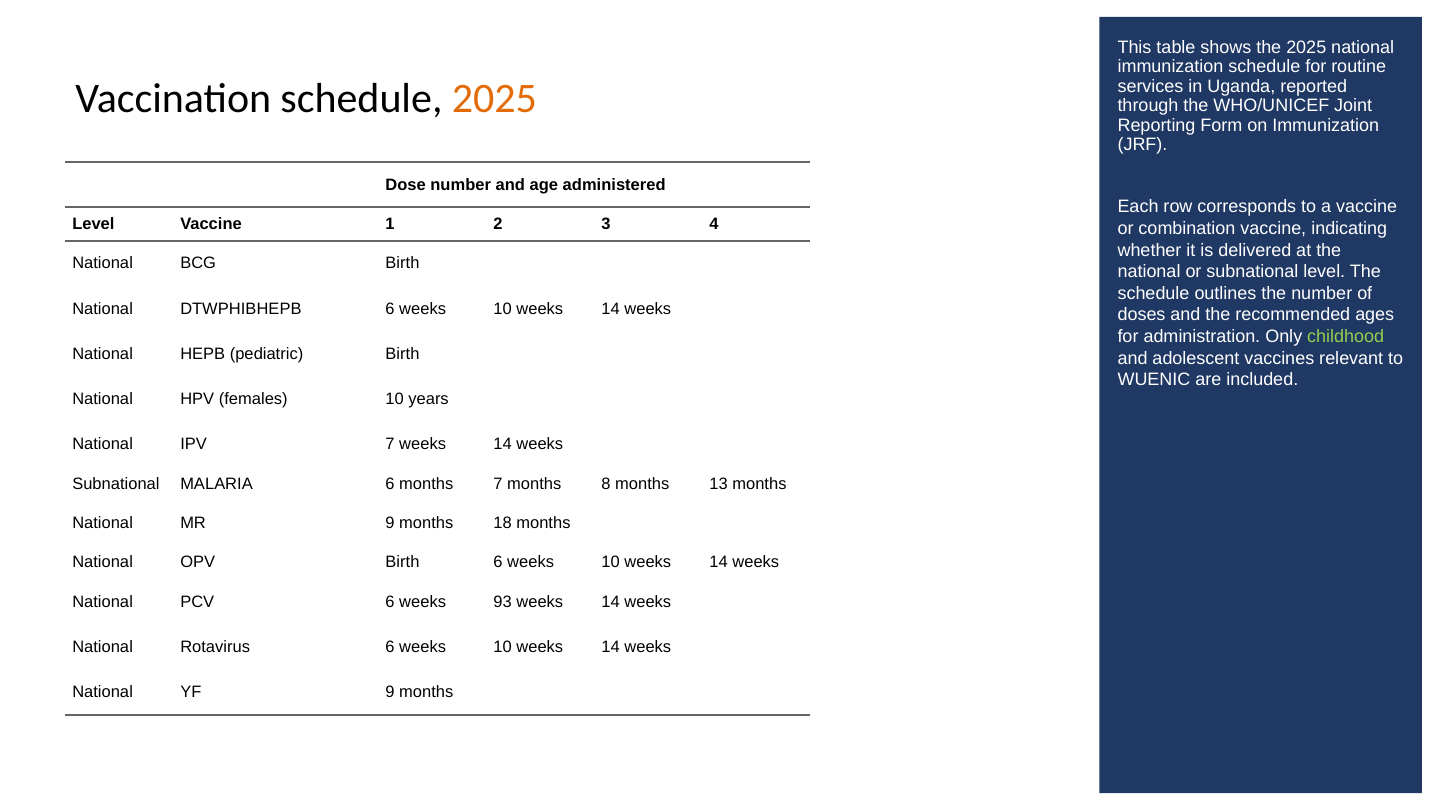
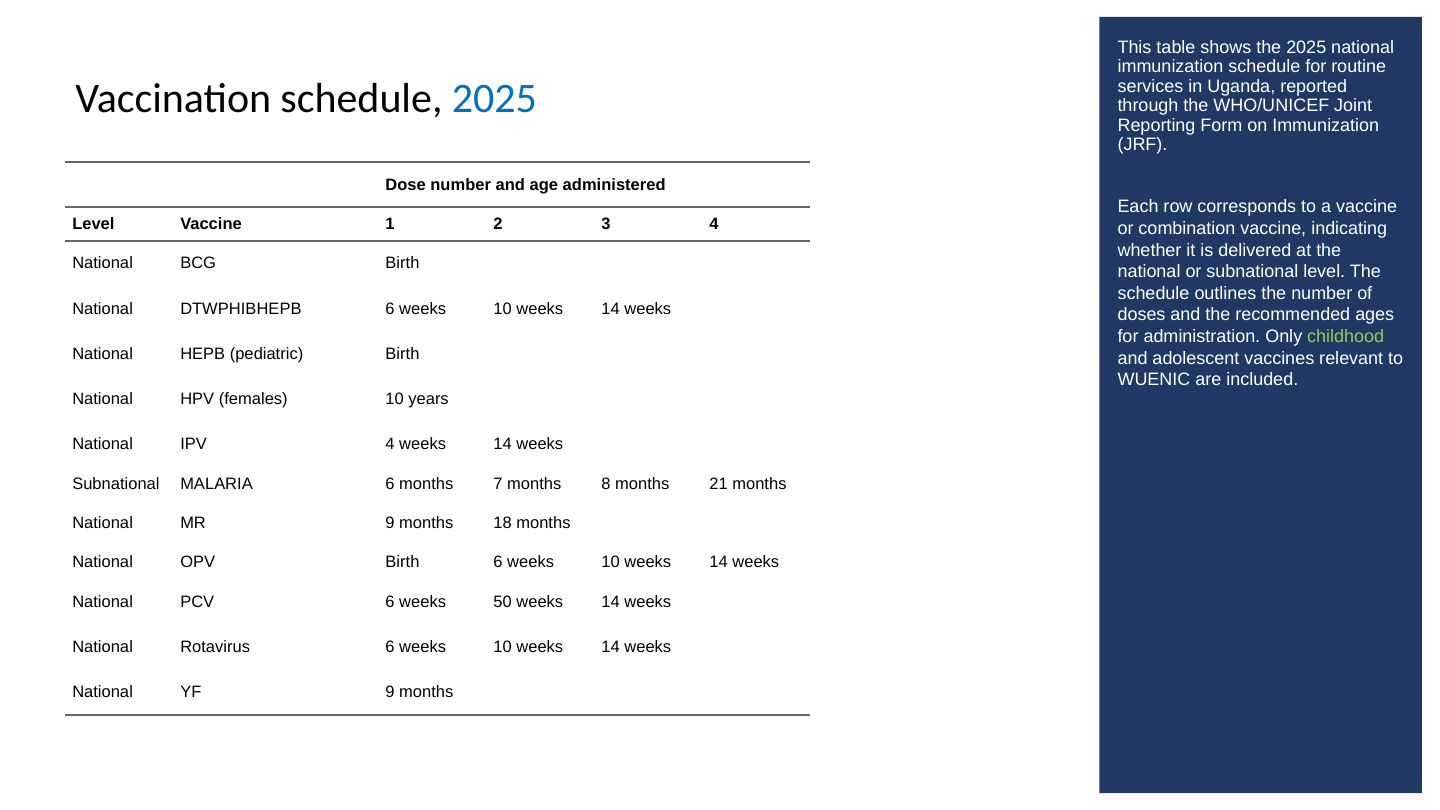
2025 at (494, 98) colour: orange -> blue
IPV 7: 7 -> 4
13: 13 -> 21
93: 93 -> 50
